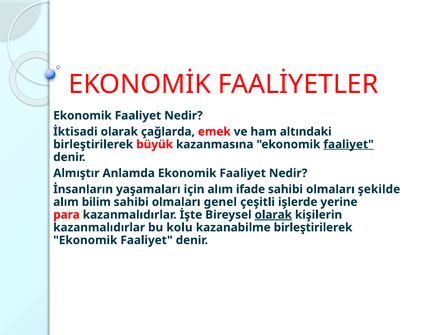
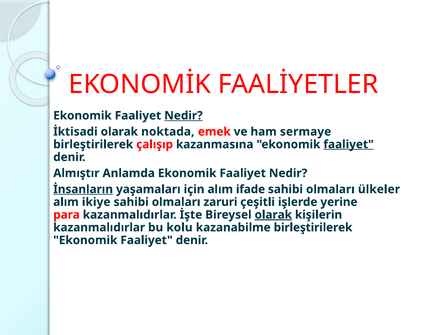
Nedir at (183, 116) underline: none -> present
çağlarda: çağlarda -> noktada
altındaki: altındaki -> sermaye
büyük: büyük -> çalışıp
İnsanların underline: none -> present
şekilde: şekilde -> ülkeler
bilim: bilim -> ikiye
genel: genel -> zaruri
